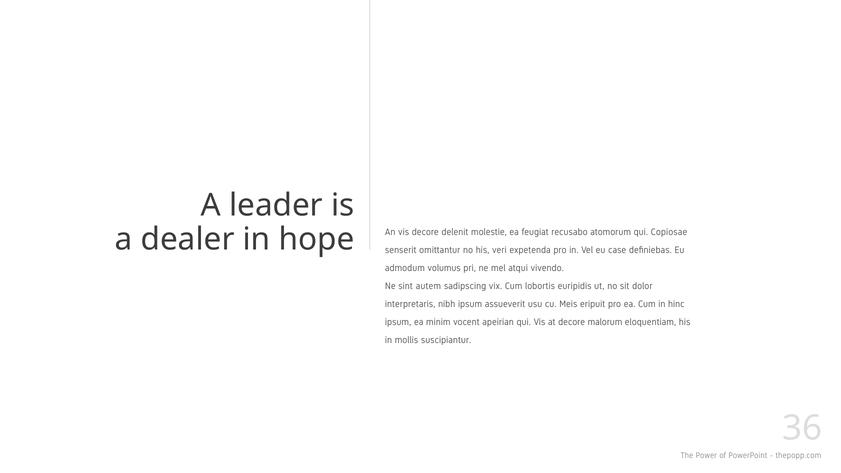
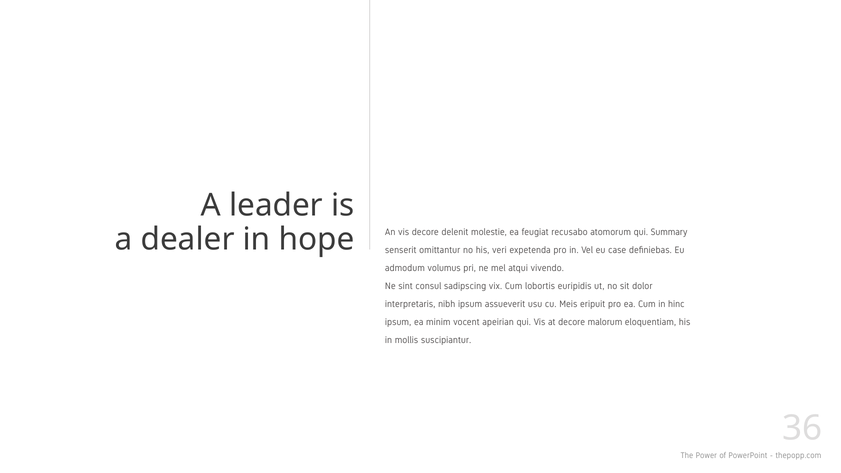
Copiosae: Copiosae -> Summary
autem: autem -> consul
